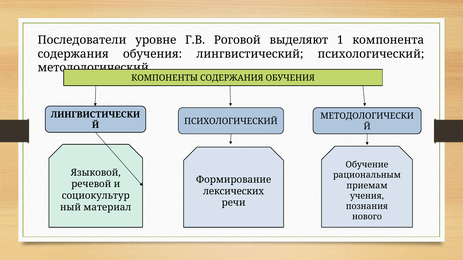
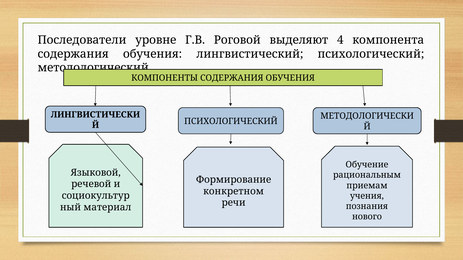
1: 1 -> 4
лексических: лексических -> конкретном
